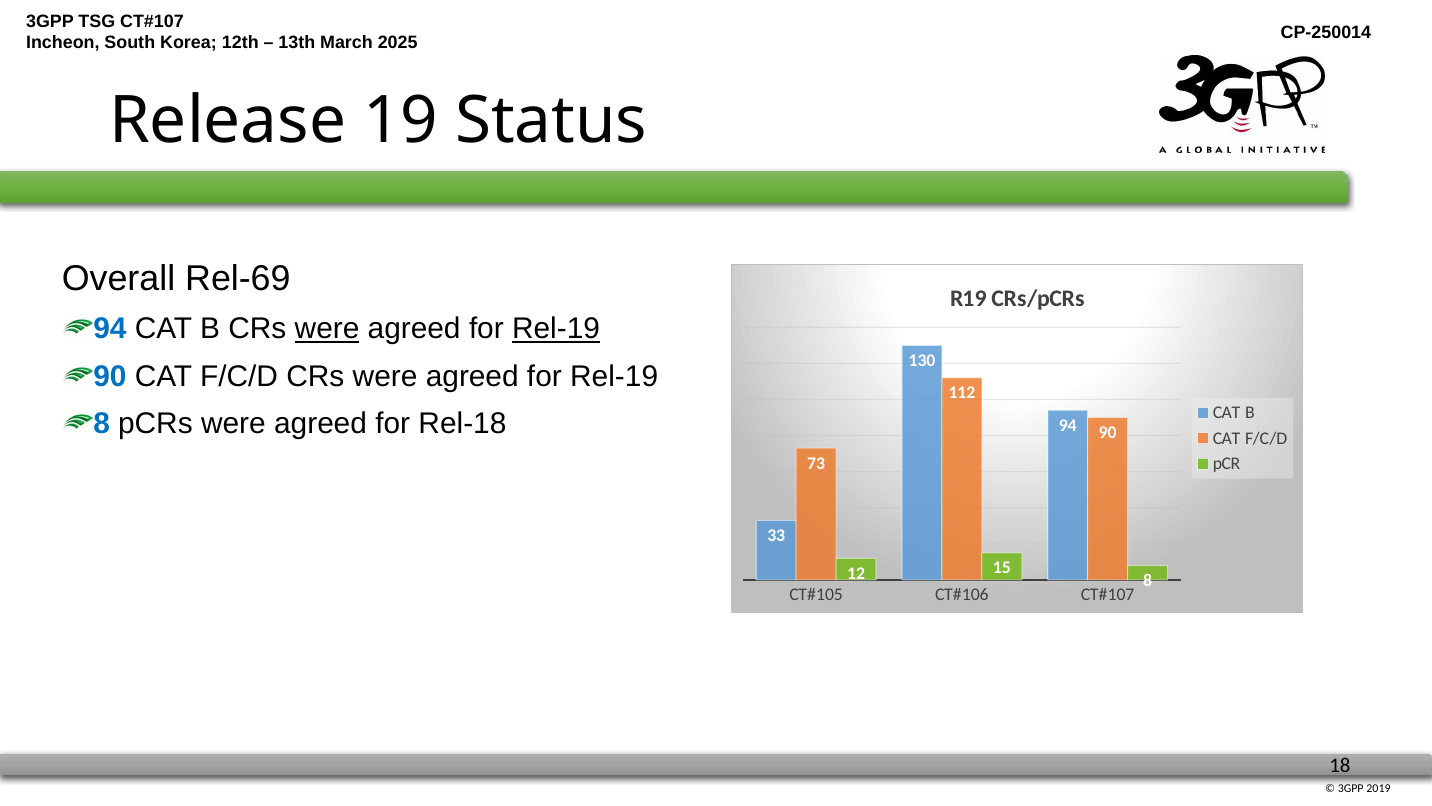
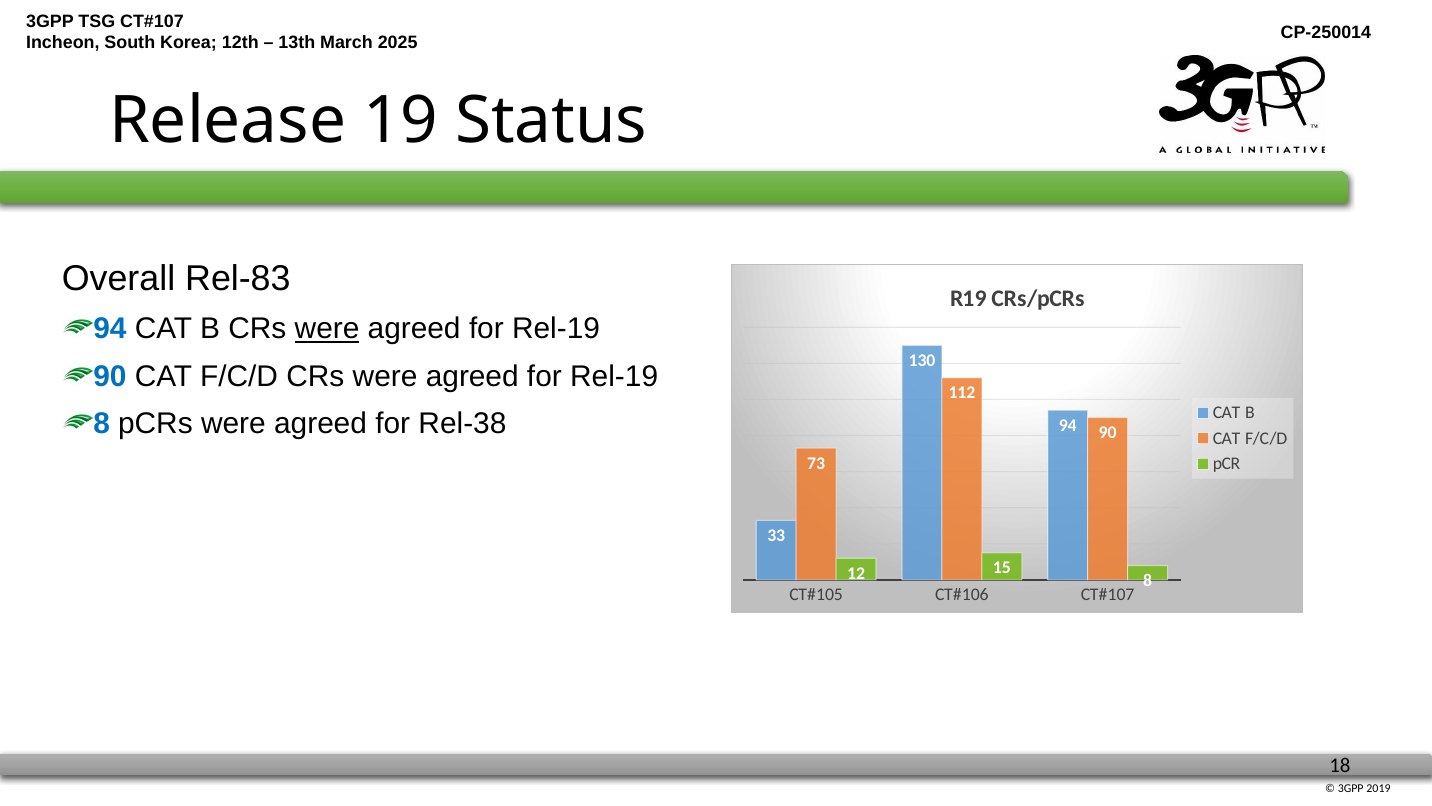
Rel-69: Rel-69 -> Rel-83
Rel-19 at (556, 329) underline: present -> none
Rel-18: Rel-18 -> Rel-38
